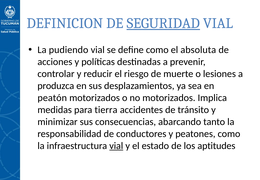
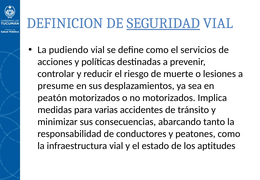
absoluta: absoluta -> servicios
produzca: produzca -> presume
tierra: tierra -> varias
vial at (116, 146) underline: present -> none
